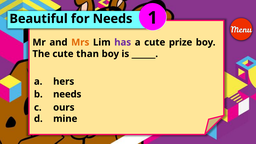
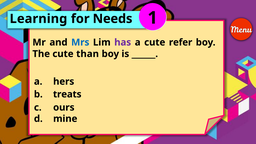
Beautiful: Beautiful -> Learning
Mrs colour: orange -> blue
prize: prize -> refer
b needs: needs -> treats
